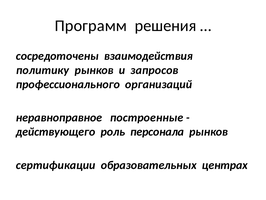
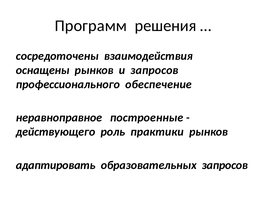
политику: политику -> оснащены
организаций: организаций -> обеспечение
персонала: персонала -> практики
сертификации: сертификации -> адаптировать
образовательных центрах: центрах -> запросов
